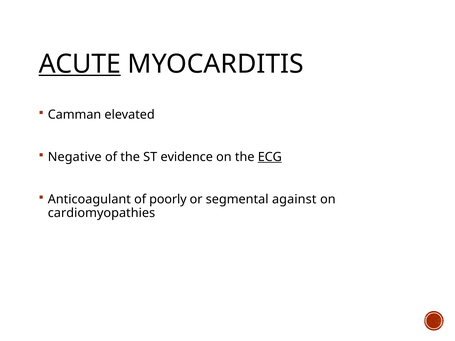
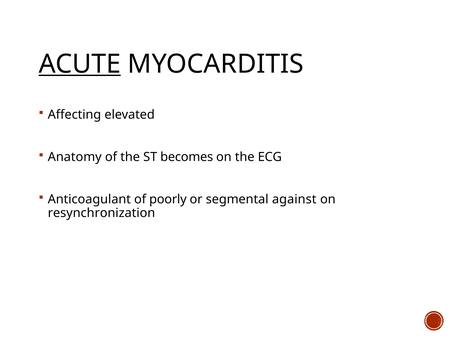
Camman: Camman -> Affecting
Negative: Negative -> Anatomy
evidence: evidence -> becomes
ECG underline: present -> none
cardiomyopathies: cardiomyopathies -> resynchronization
